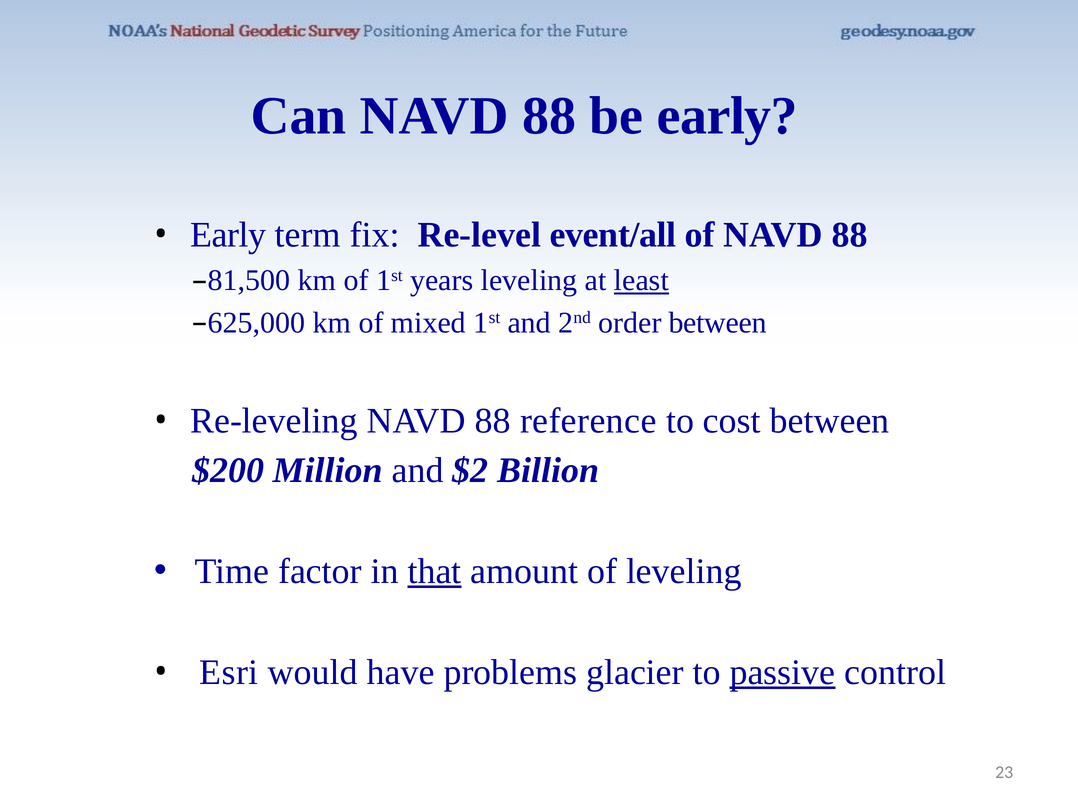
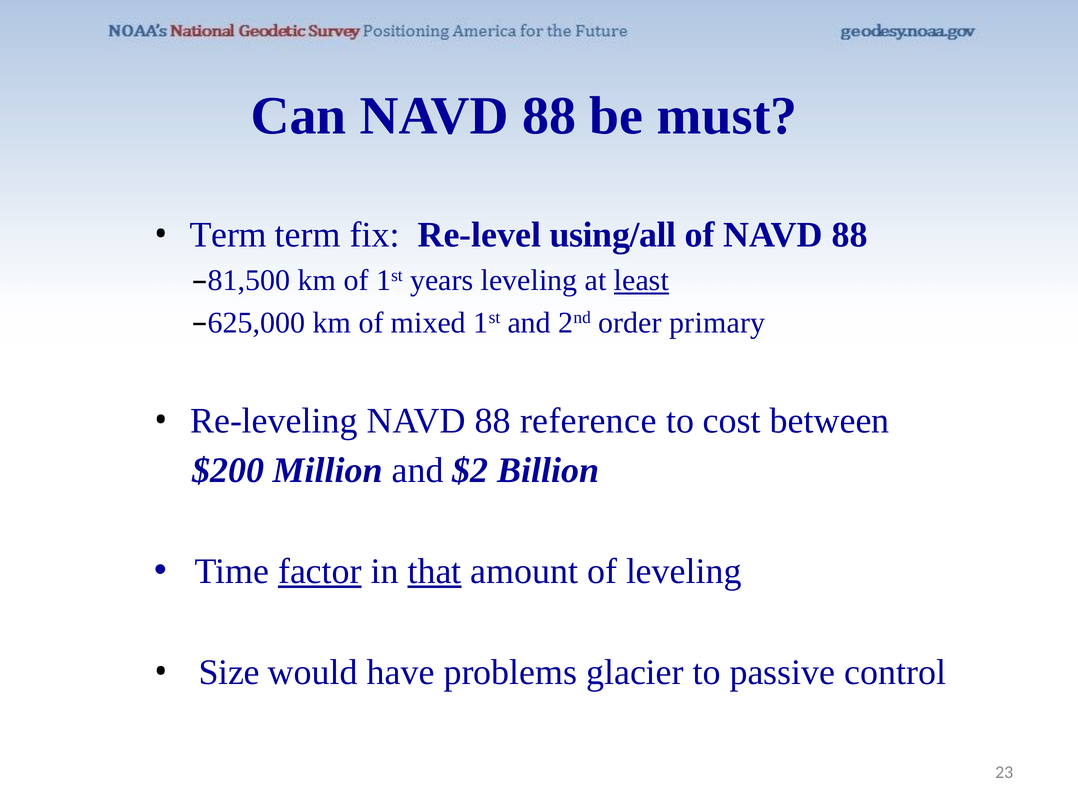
be early: early -> must
Early at (228, 235): Early -> Term
event/all: event/all -> using/all
order between: between -> primary
factor underline: none -> present
Esri: Esri -> Size
passive underline: present -> none
